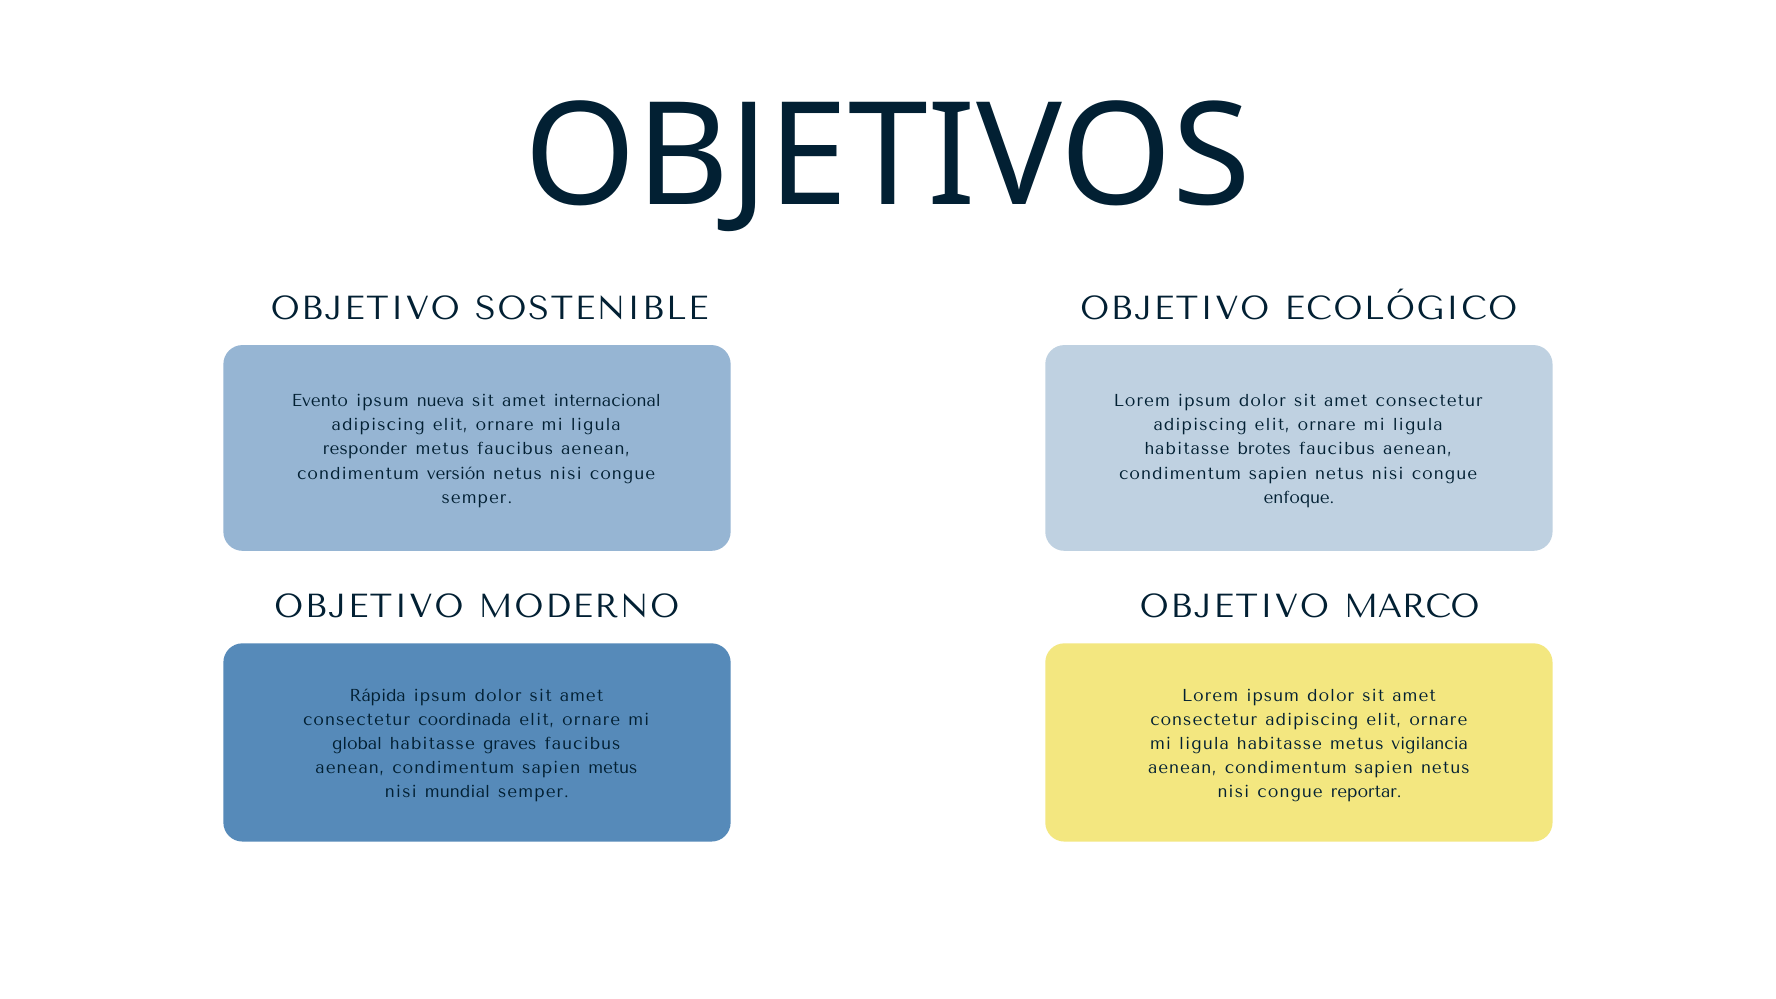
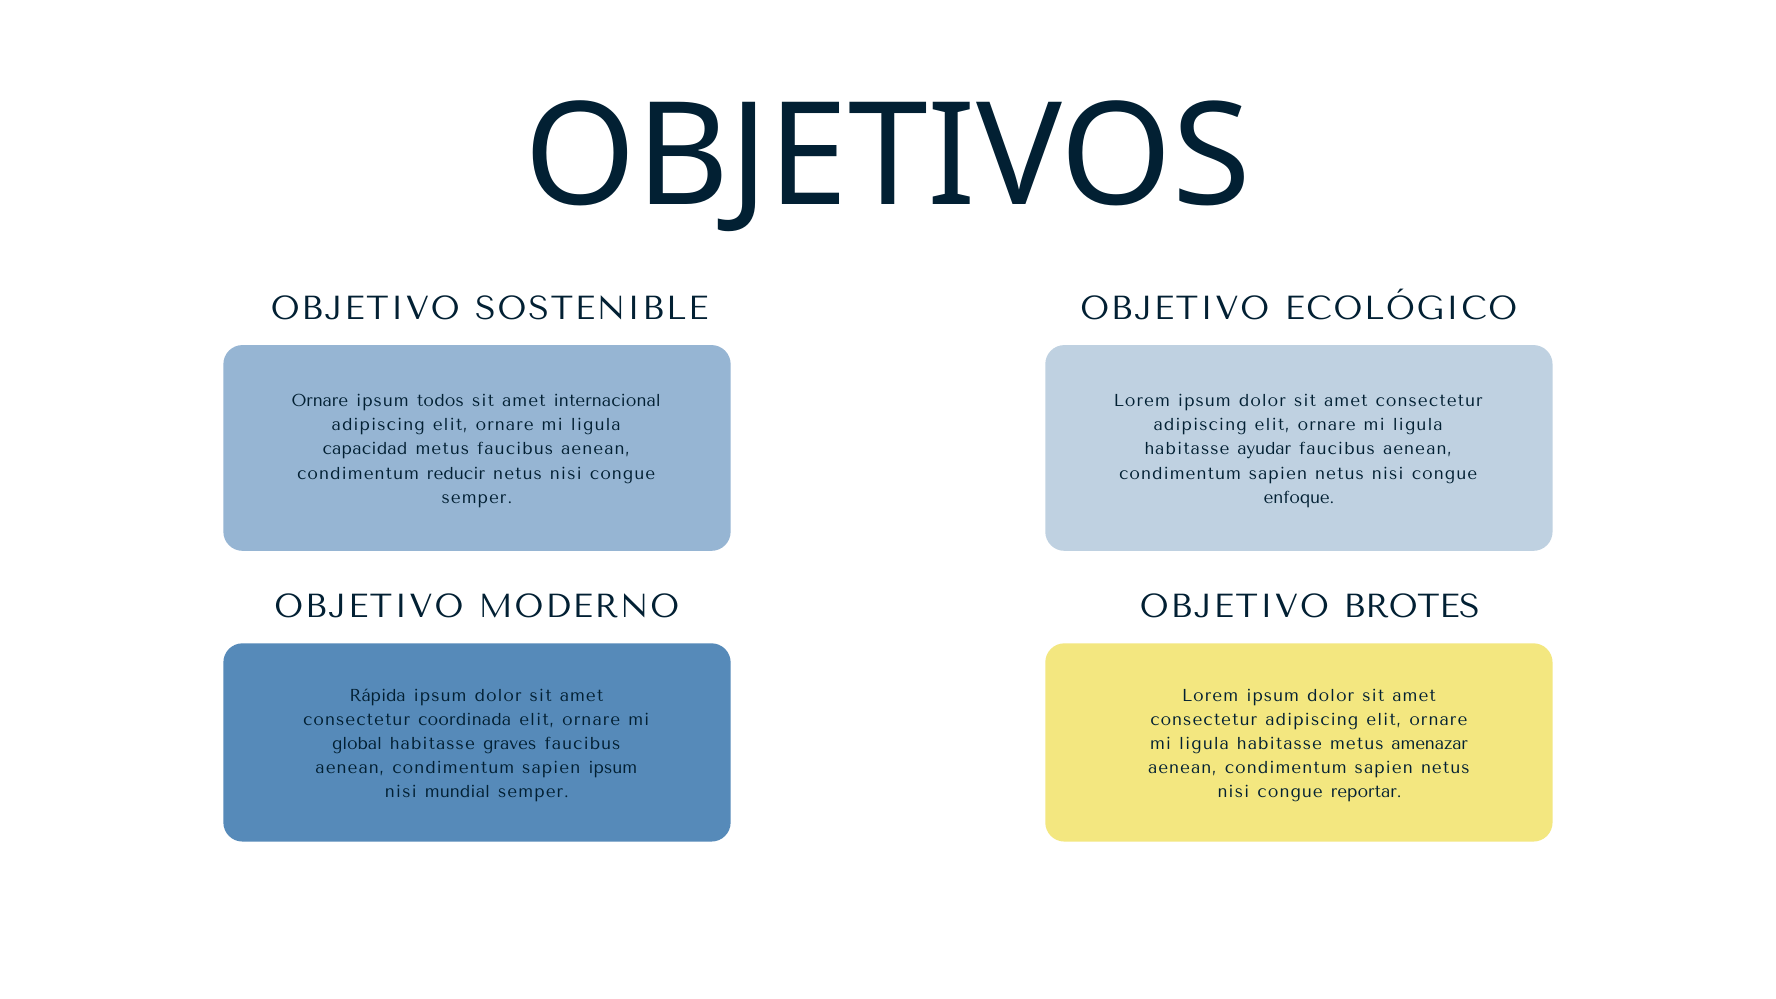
Evento at (320, 401): Evento -> Ornare
nueva: nueva -> todos
responder: responder -> capacidad
brotes: brotes -> ayudar
versión: versión -> reducir
MARCO: MARCO -> BROTES
vigilancia: vigilancia -> amenazar
sapien metus: metus -> ipsum
